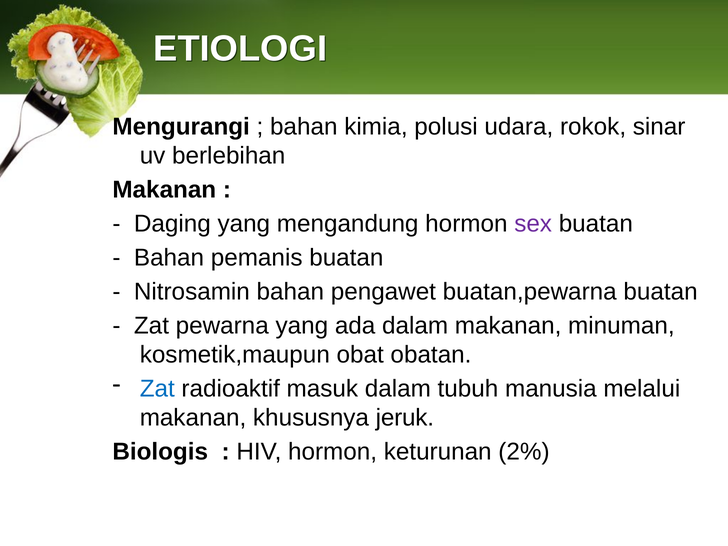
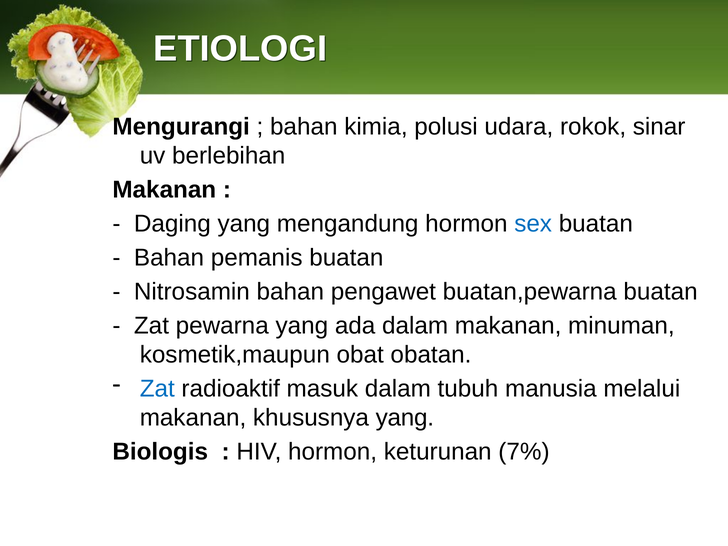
sex colour: purple -> blue
khususnya jeruk: jeruk -> yang
2%: 2% -> 7%
